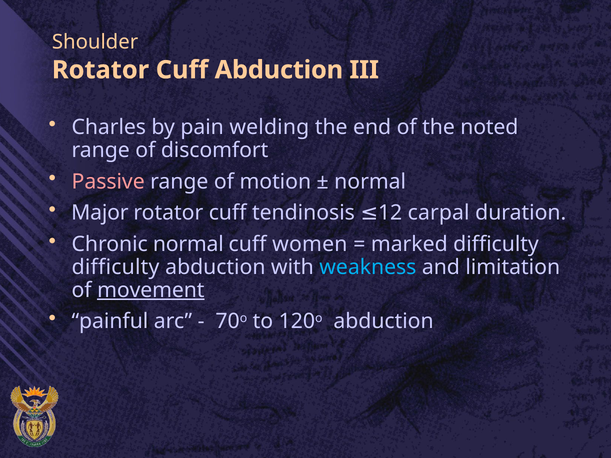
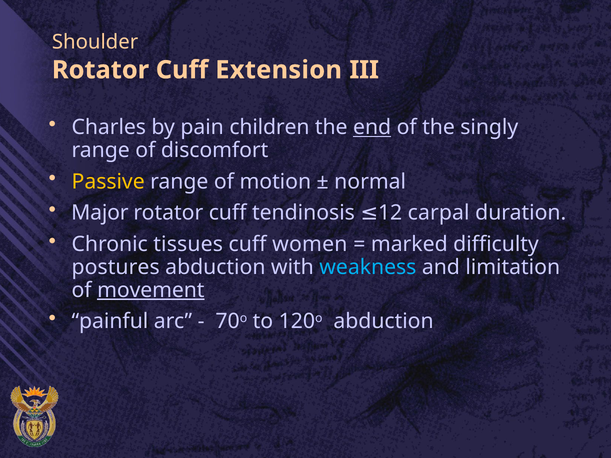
Cuff Abduction: Abduction -> Extension
welding: welding -> children
end underline: none -> present
noted: noted -> singly
Passive colour: pink -> yellow
Chronic normal: normal -> tissues
difficulty at (116, 267): difficulty -> postures
